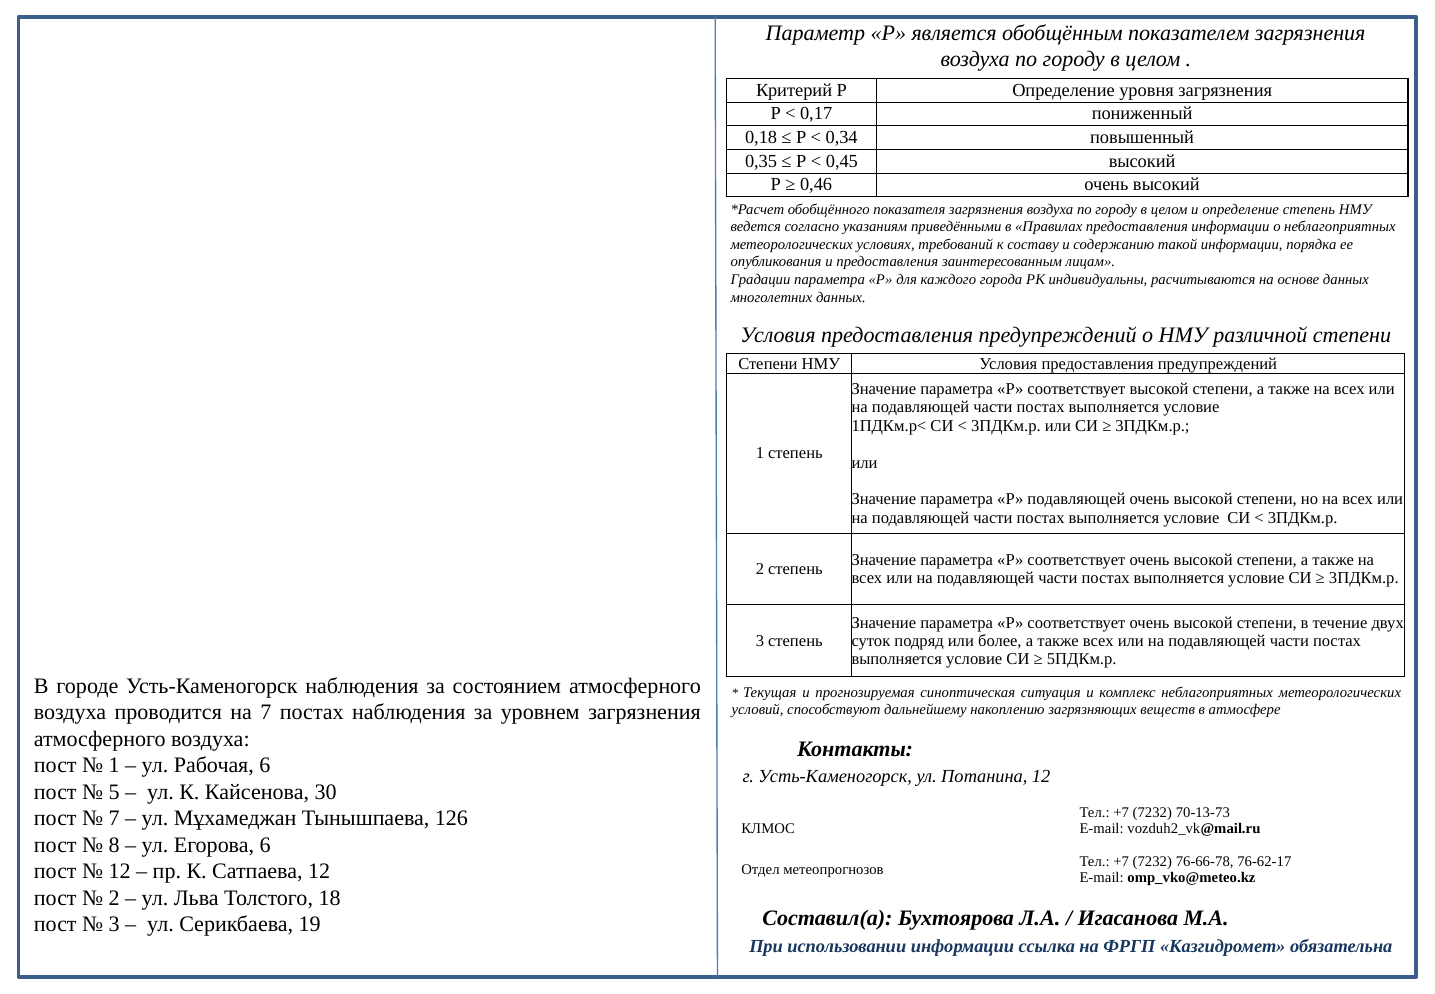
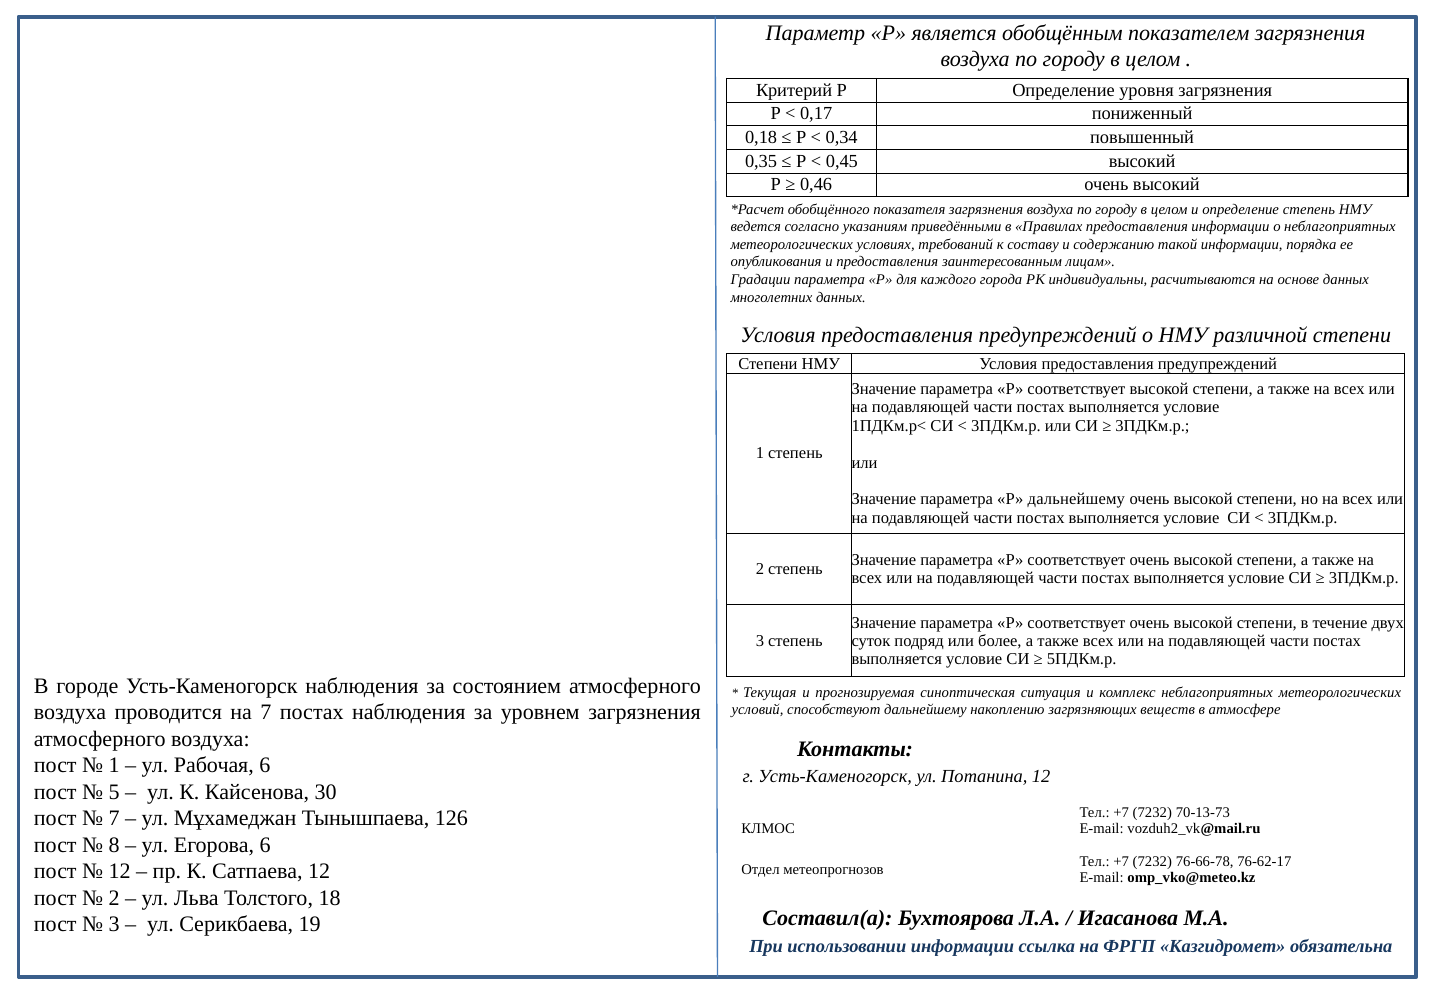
Р подавляющей: подавляющей -> дальнейшему
